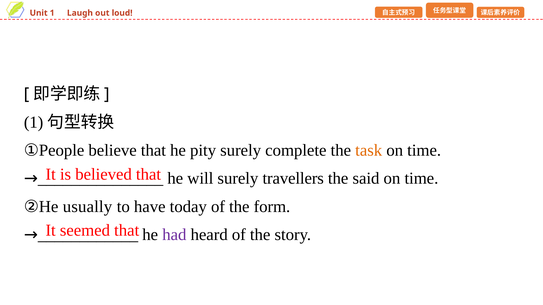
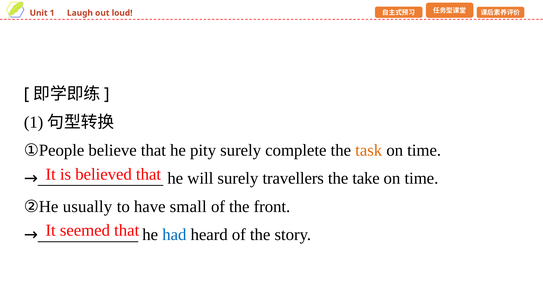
said: said -> take
today: today -> small
form: form -> front
had colour: purple -> blue
